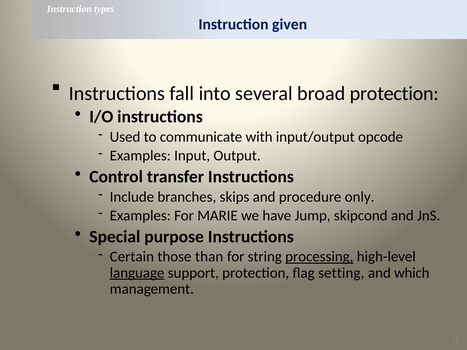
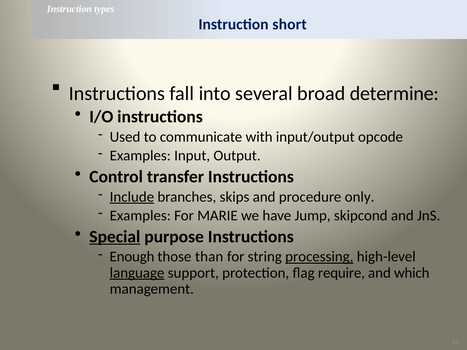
given: given -> short
broad protection: protection -> determine
Include underline: none -> present
Special underline: none -> present
Certain: Certain -> Enough
setting: setting -> require
